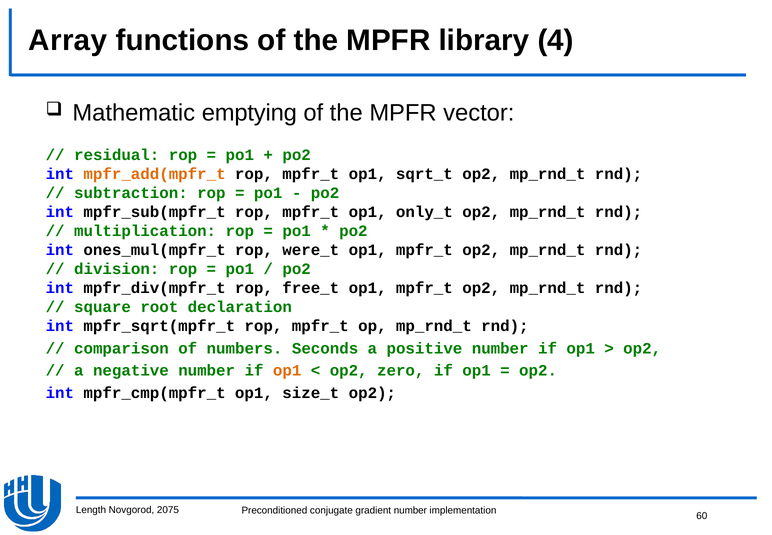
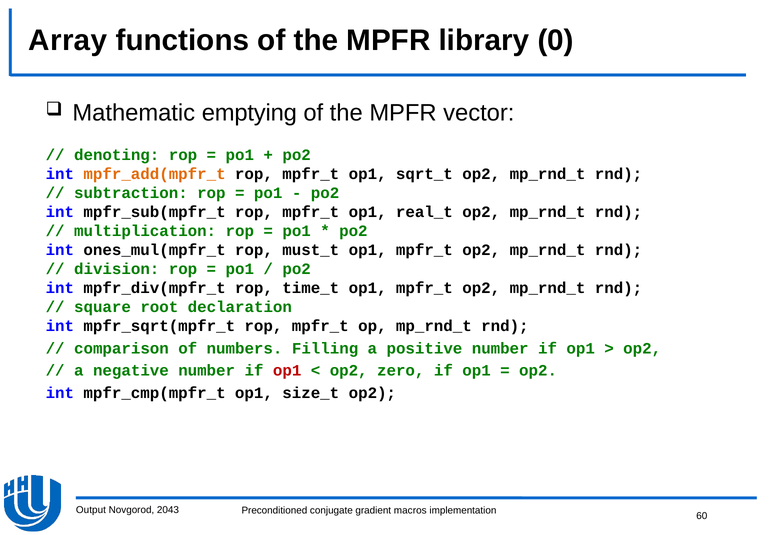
4: 4 -> 0
residual: residual -> denoting
only_t: only_t -> real_t
were_t: were_t -> must_t
free_t: free_t -> time_t
Seconds: Seconds -> Filling
op1 at (287, 370) colour: orange -> red
Length: Length -> Output
2075: 2075 -> 2043
gradient number: number -> macros
